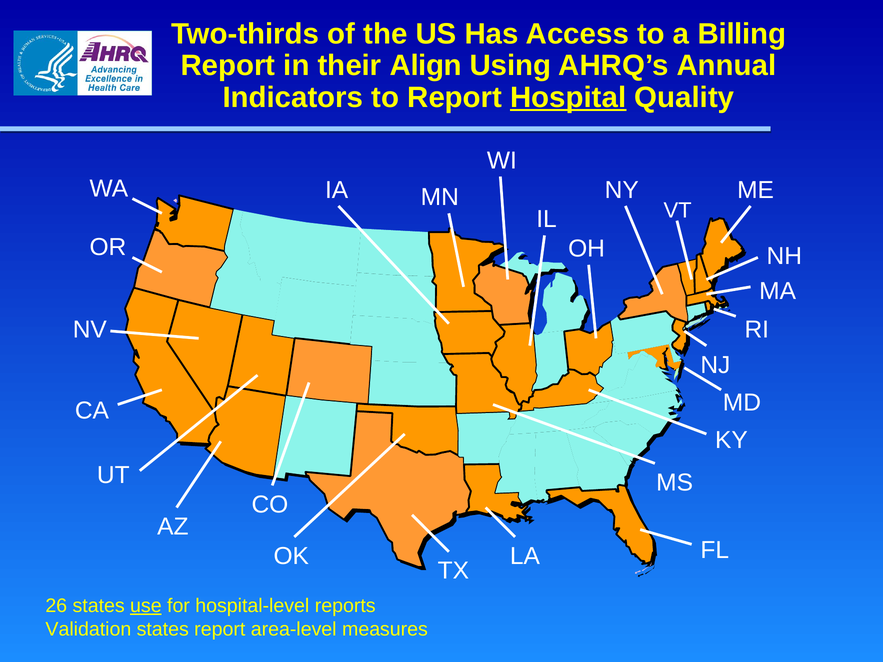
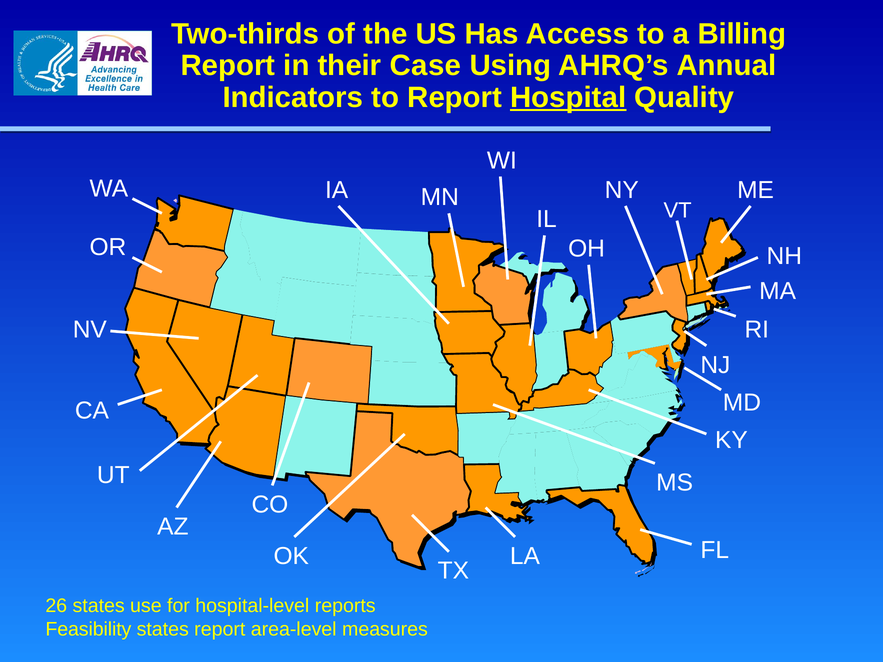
Align: Align -> Case
use underline: present -> none
Validation: Validation -> Feasibility
